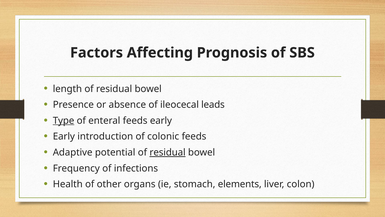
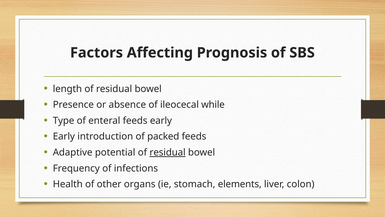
leads: leads -> while
Type underline: present -> none
colonic: colonic -> packed
